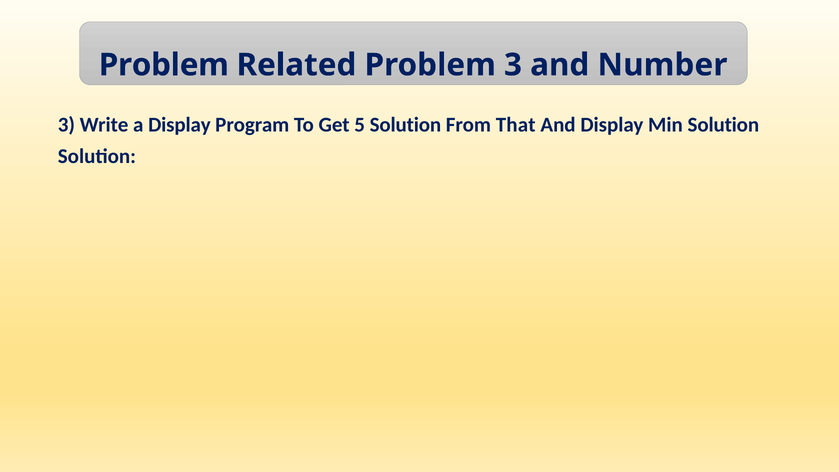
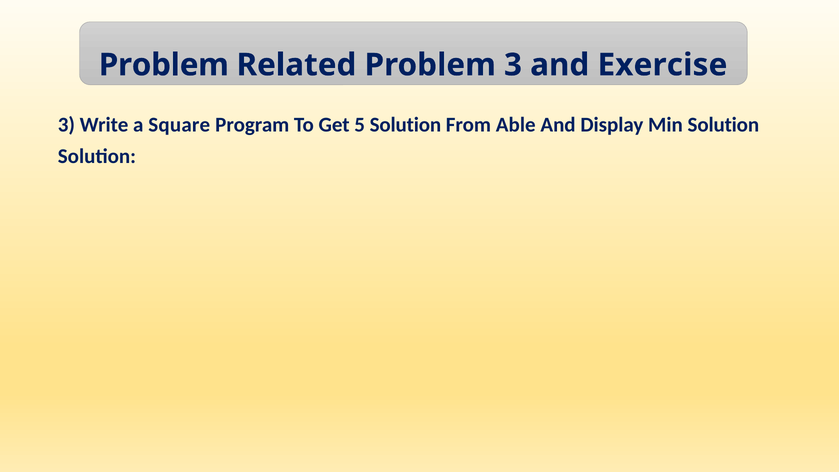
Number: Number -> Exercise
a Display: Display -> Square
That: That -> Able
